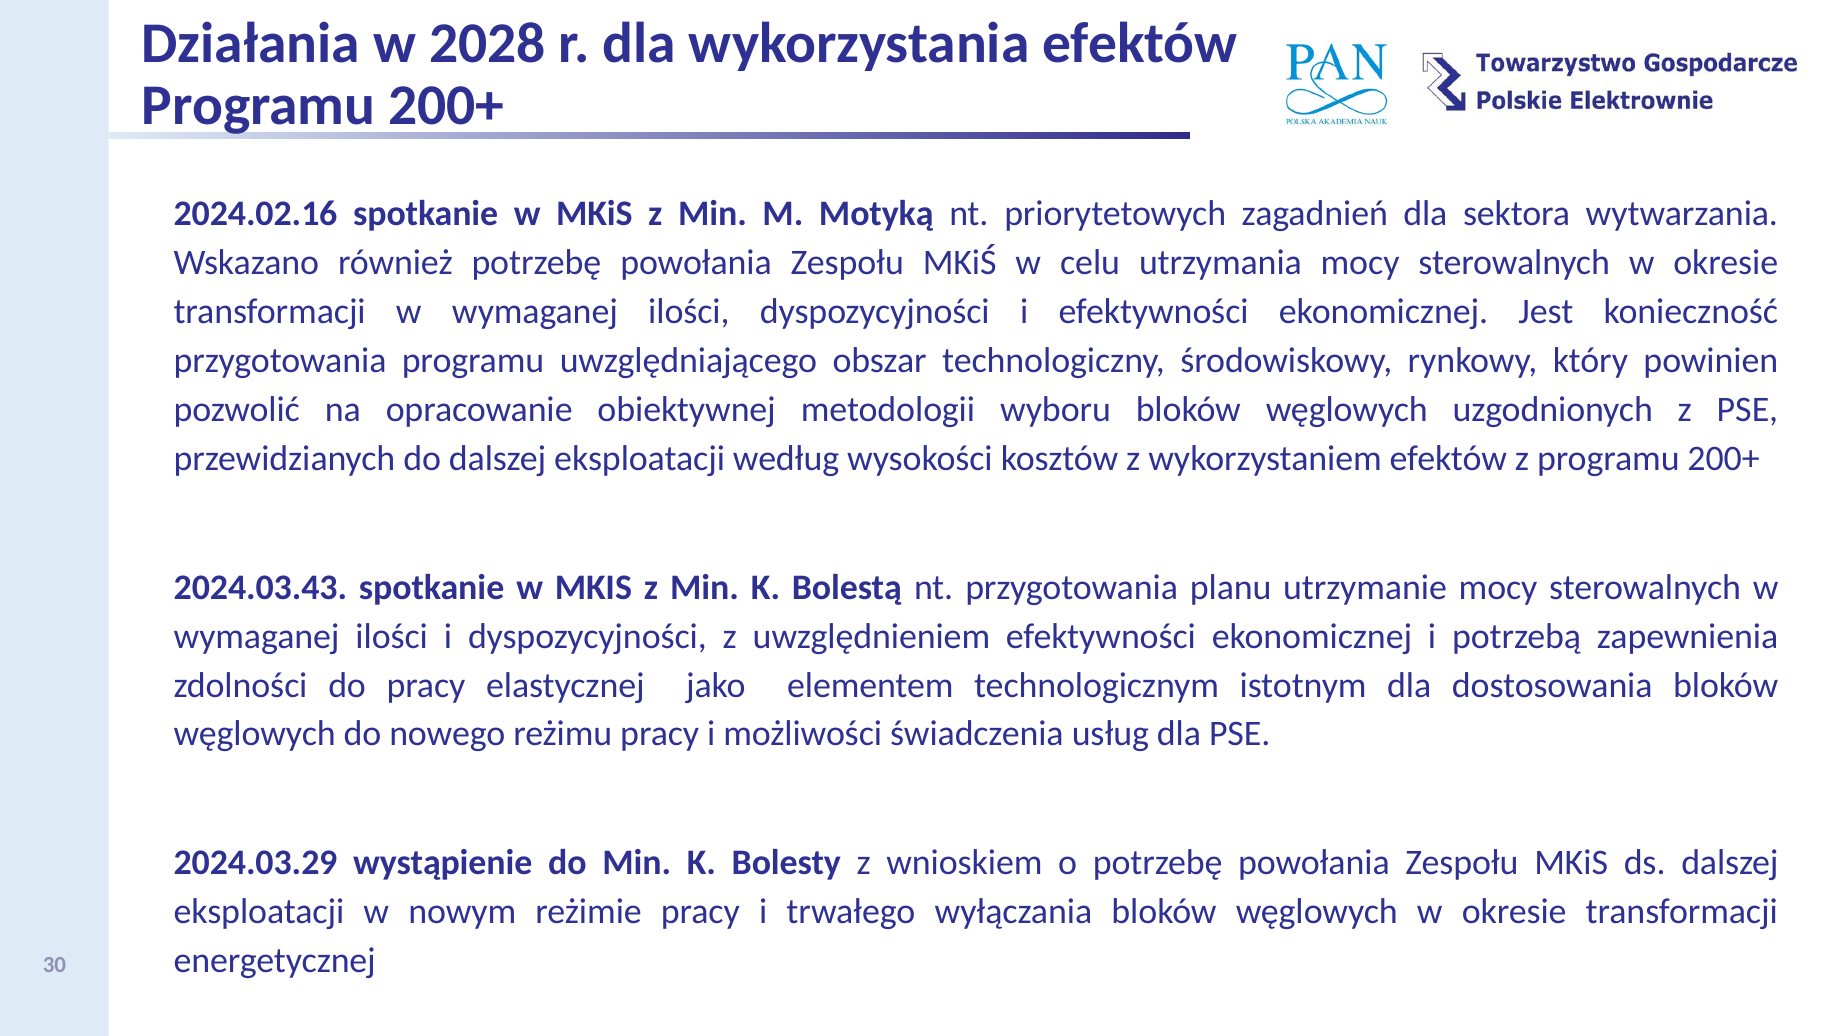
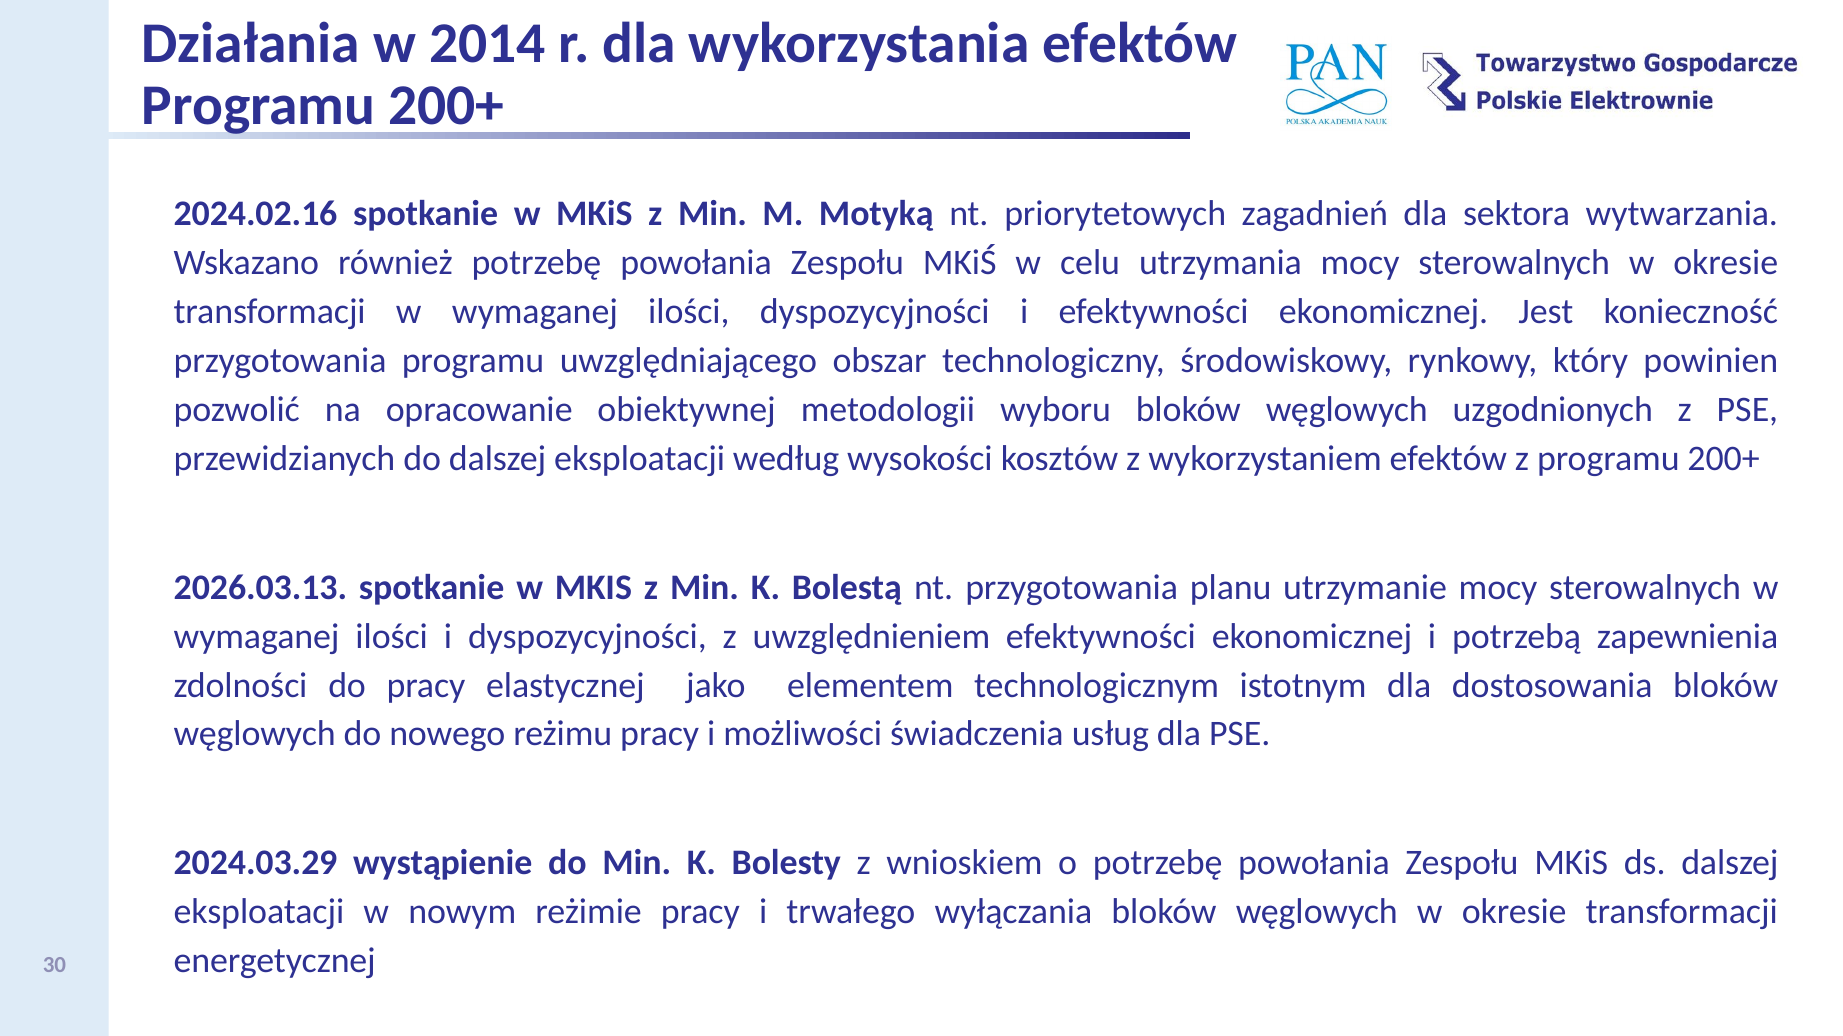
2028: 2028 -> 2014
2024.03.43: 2024.03.43 -> 2026.03.13
